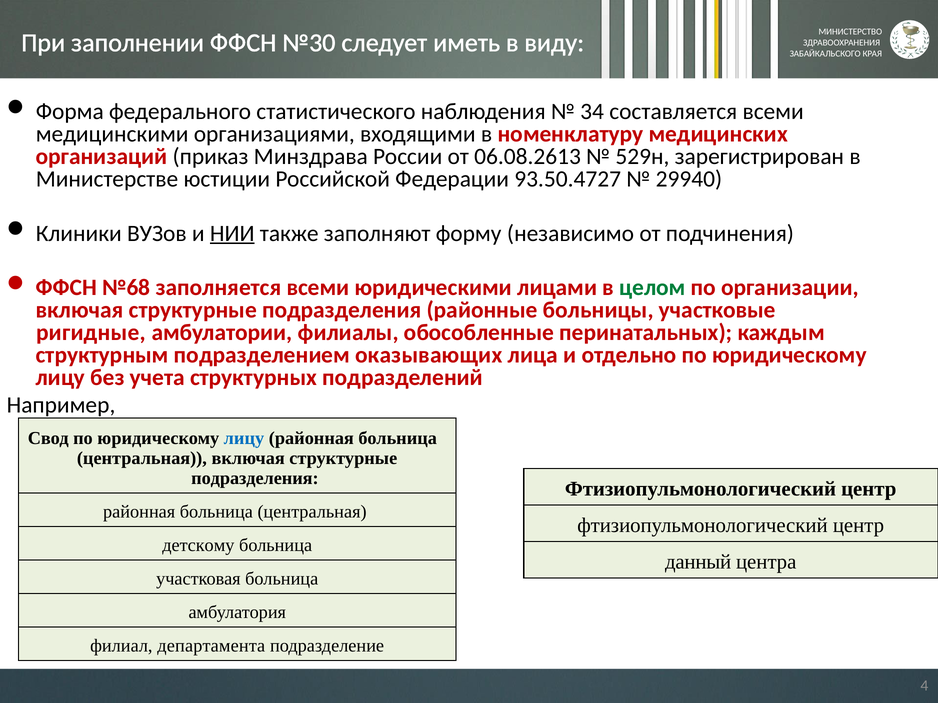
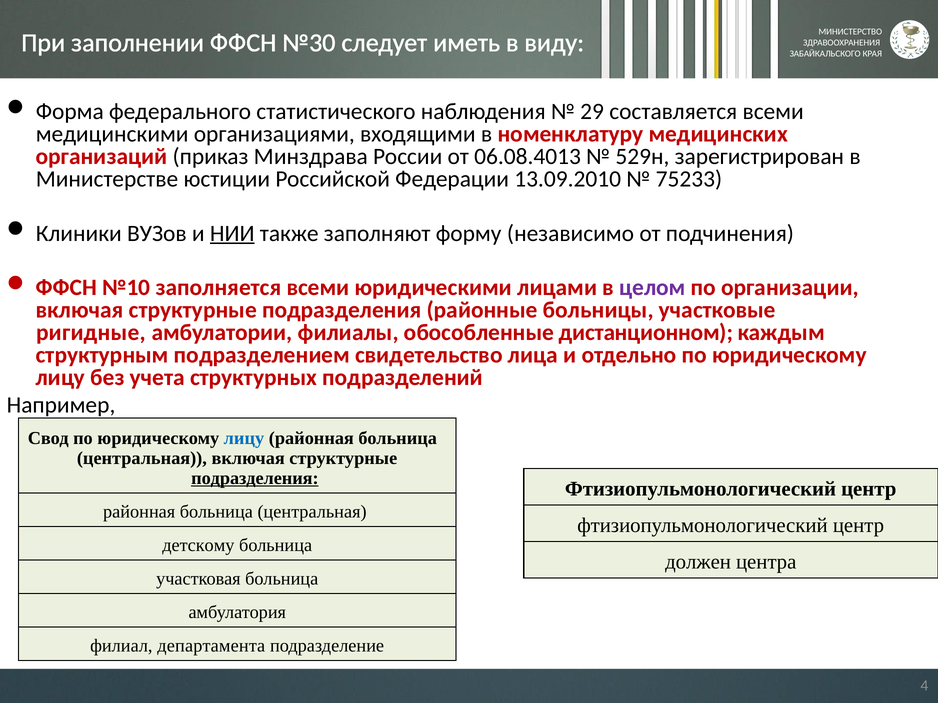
34: 34 -> 29
06.08.2613: 06.08.2613 -> 06.08.4013
93.50.4727: 93.50.4727 -> 13.09.2010
29940: 29940 -> 75233
№68: №68 -> №10
целом colour: green -> purple
перинатальных: перинатальных -> дистанционном
оказывающих: оказывающих -> свидетельство
подразделения at (255, 479) underline: none -> present
данный: данный -> должен
